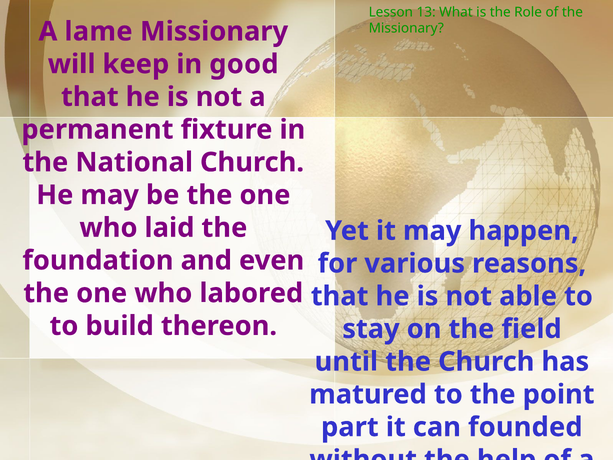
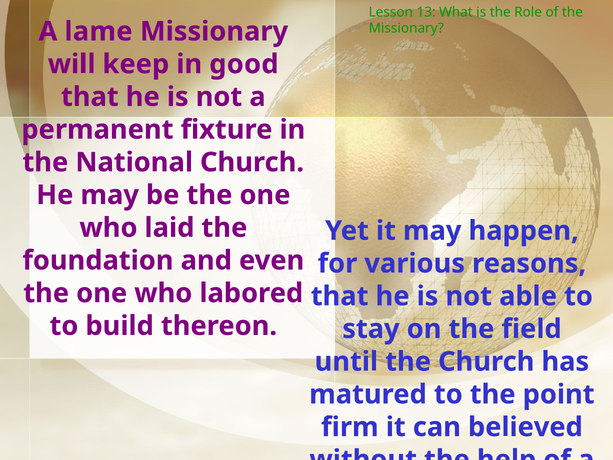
part: part -> firm
founded: founded -> believed
